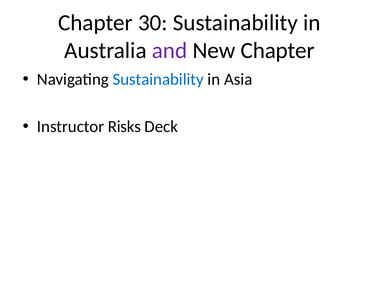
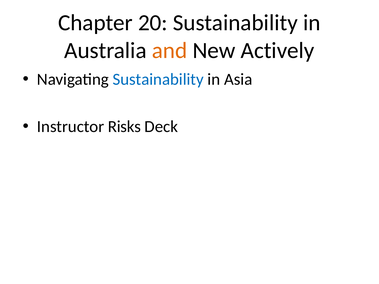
30: 30 -> 20
and colour: purple -> orange
New Chapter: Chapter -> Actively
